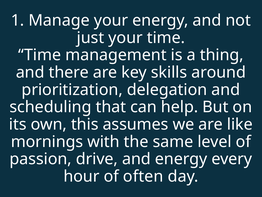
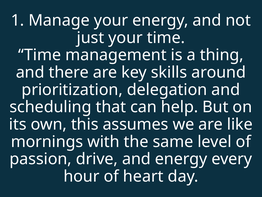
often: often -> heart
